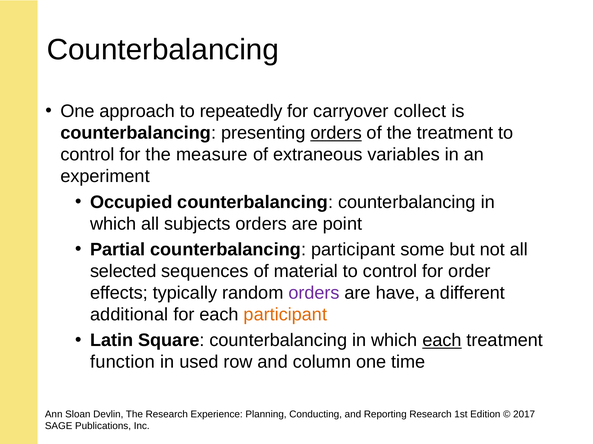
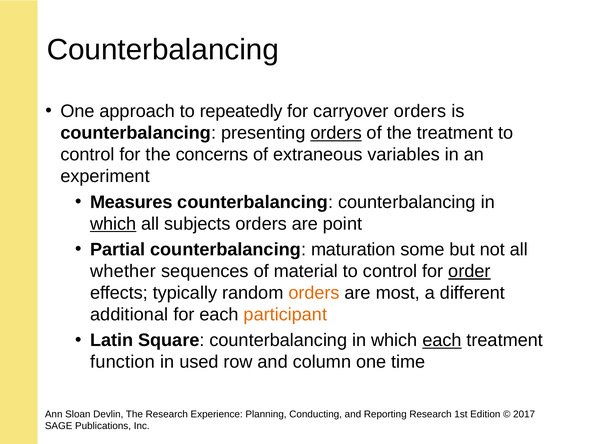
carryover collect: collect -> orders
measure: measure -> concerns
Occupied: Occupied -> Measures
which at (113, 224) underline: none -> present
counterbalancing participant: participant -> maturation
selected: selected -> whether
order underline: none -> present
orders at (314, 293) colour: purple -> orange
have: have -> most
